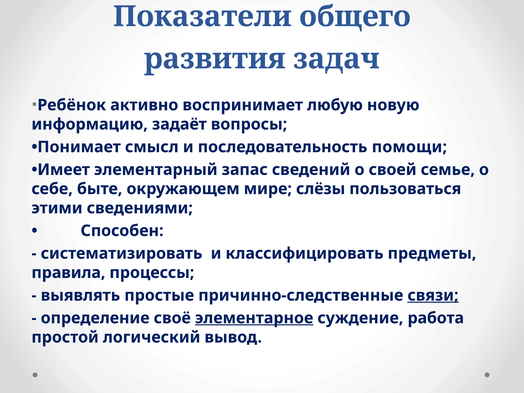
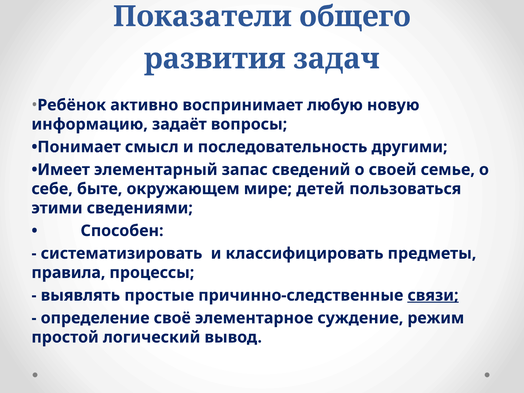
помощи: помощи -> другими
слёзы: слёзы -> детей
элементарное underline: present -> none
работа: работа -> режим
